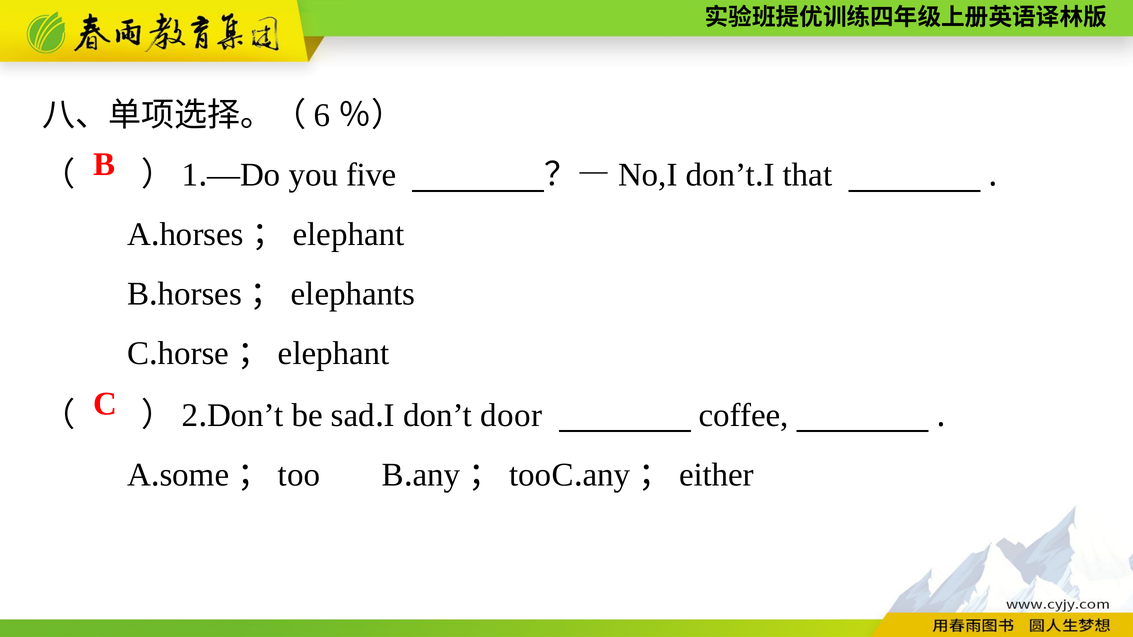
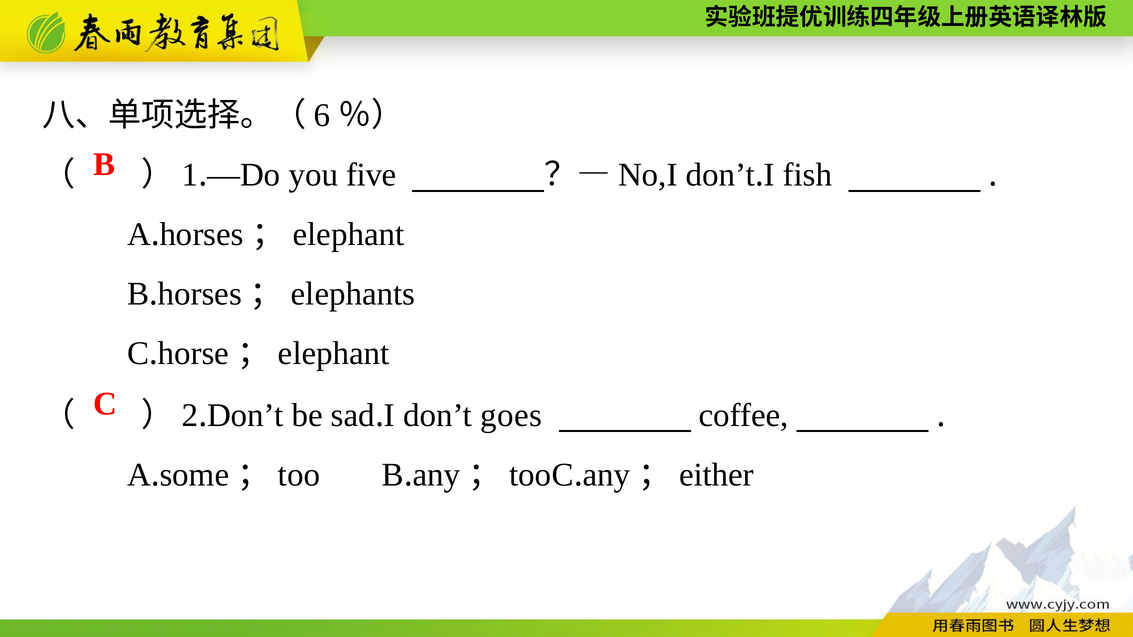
that: that -> fish
door: door -> goes
